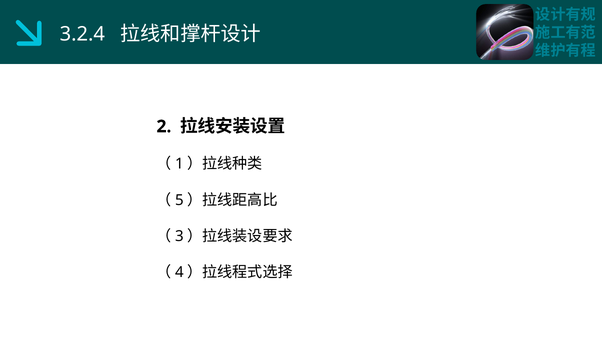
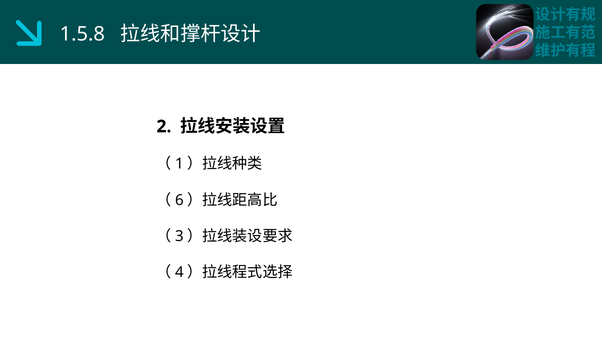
3.2.4: 3.2.4 -> 1.5.8
5: 5 -> 6
